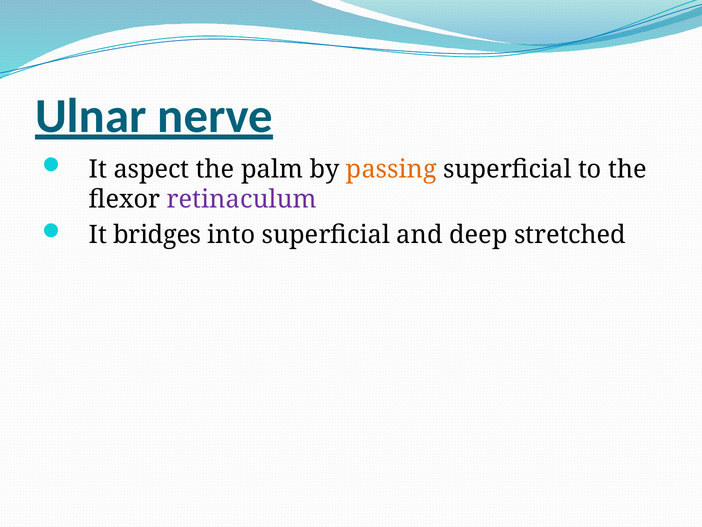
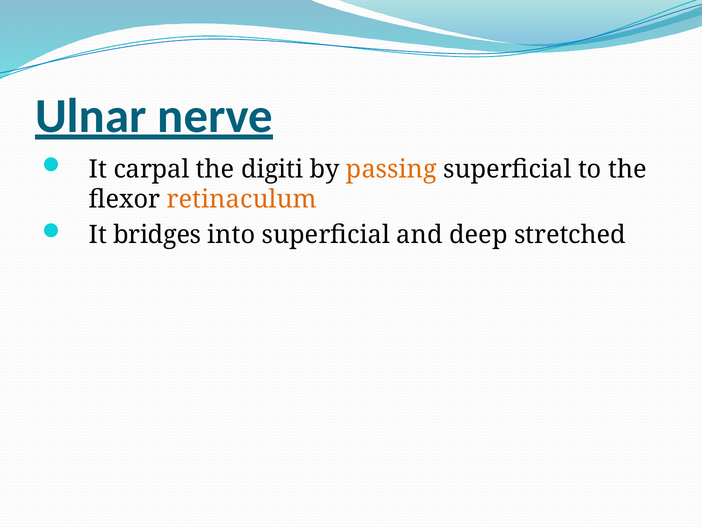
aspect: aspect -> carpal
palm: palm -> digiti
retinaculum colour: purple -> orange
